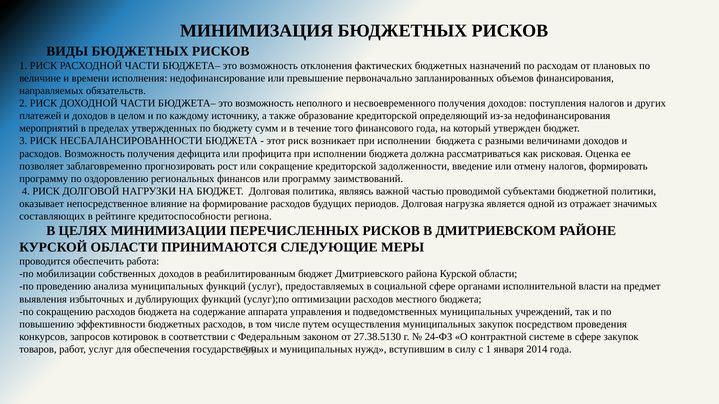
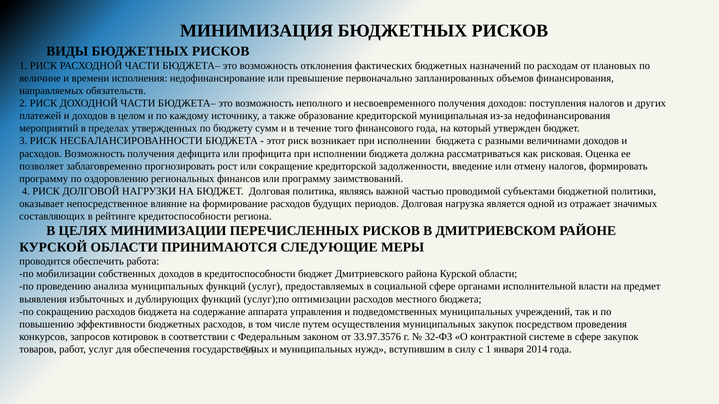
определяющий: определяющий -> муниципальная
в реабилитированным: реабилитированным -> кредитоспособности
27.38.5130: 27.38.5130 -> 33.97.3576
24-ФЗ: 24-ФЗ -> 32-ФЗ
